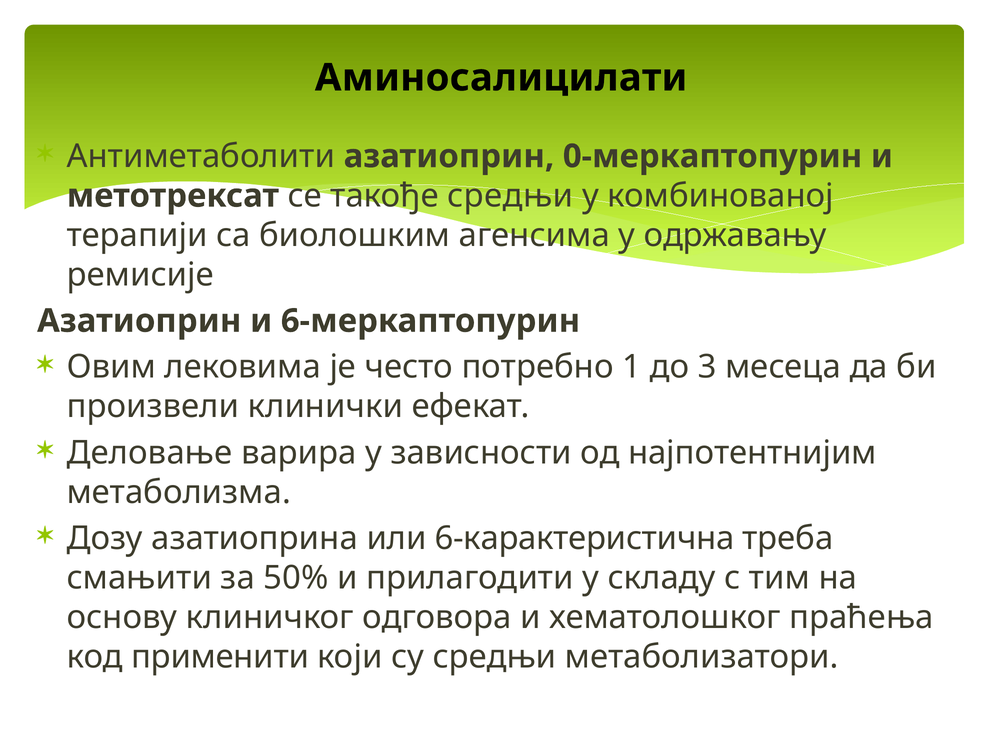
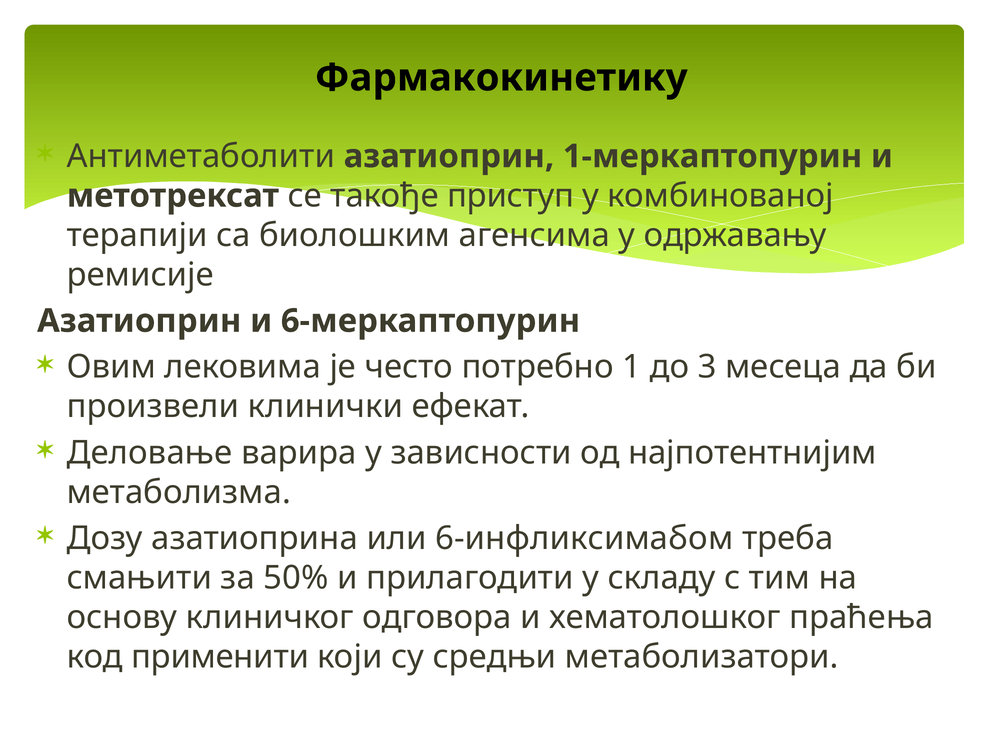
Аминосалицилати: Аминосалицилати -> Фармакокинетику
0-меркаптопурин: 0-меркаптопурин -> 1-меркаптопурин
такође средњи: средњи -> приступ
6-карактеристична: 6-карактеристична -> 6-инфликсимабом
